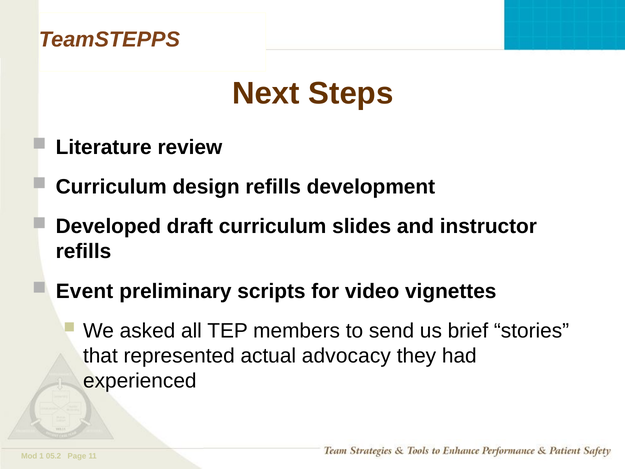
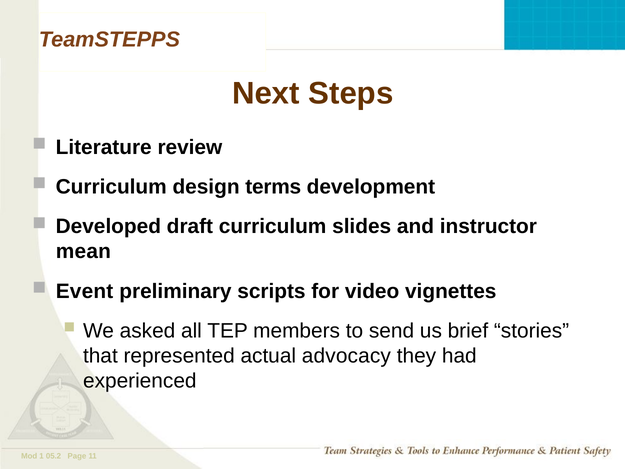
design refills: refills -> terms
refills at (83, 251): refills -> mean
